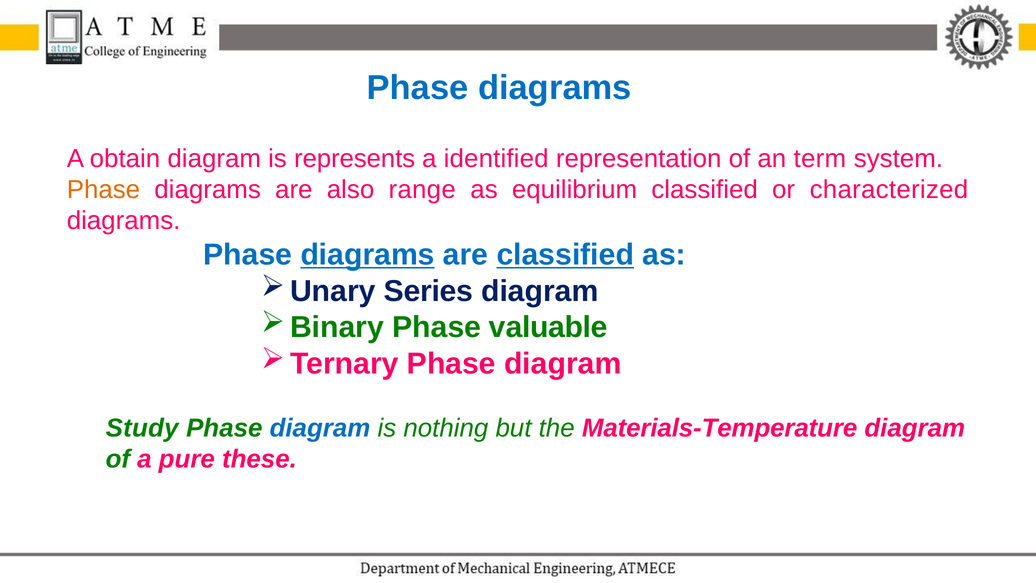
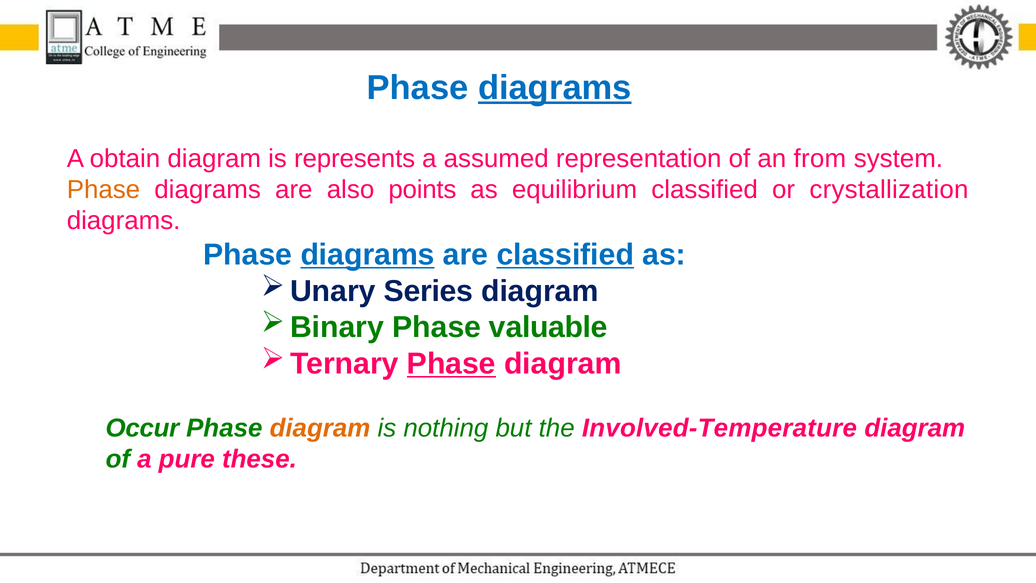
diagrams at (555, 88) underline: none -> present
identified: identified -> assumed
term: term -> from
range: range -> points
characterized: characterized -> crystallization
Phase at (451, 364) underline: none -> present
Study: Study -> Occur
diagram at (320, 428) colour: blue -> orange
Materials-Temperature: Materials-Temperature -> Involved-Temperature
